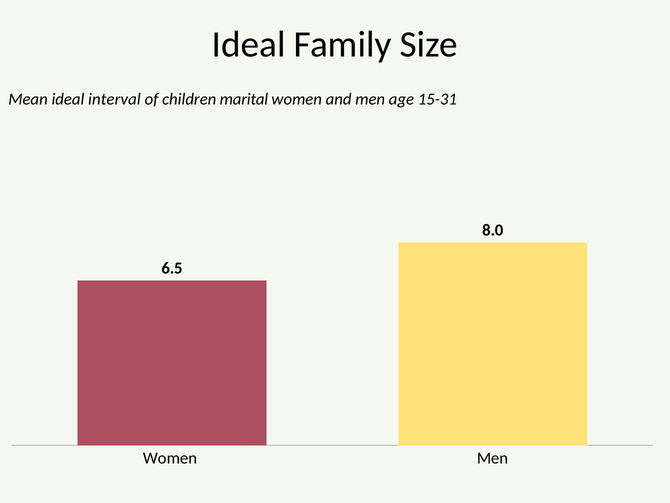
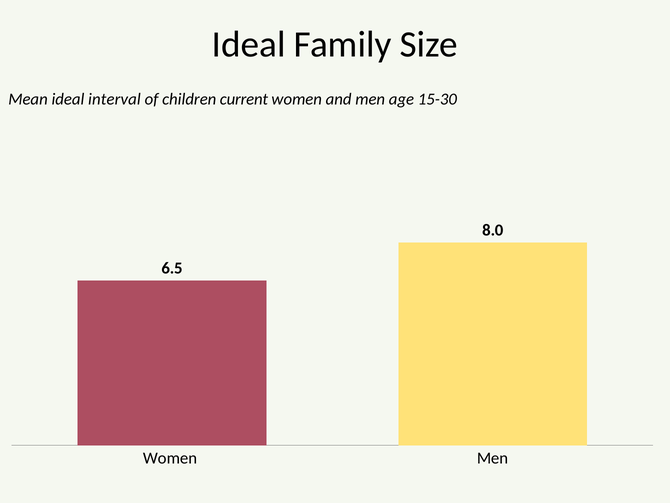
marital: marital -> current
15-31: 15-31 -> 15-30
